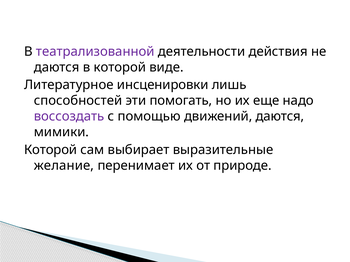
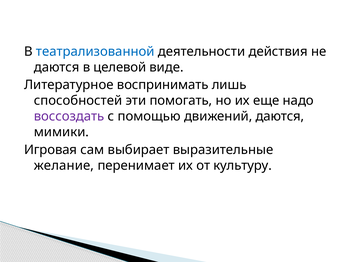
театрализованной colour: purple -> blue
в которой: которой -> целевой
инсценировки: инсценировки -> воспринимать
Которой at (51, 150): Которой -> Игровая
природе: природе -> культуру
